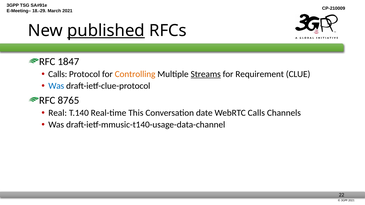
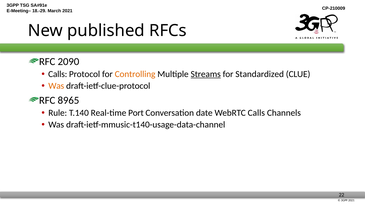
published underline: present -> none
1847: 1847 -> 2090
Requirement: Requirement -> Standardized
Was at (56, 86) colour: blue -> orange
8765: 8765 -> 8965
Real: Real -> Rule
This: This -> Port
